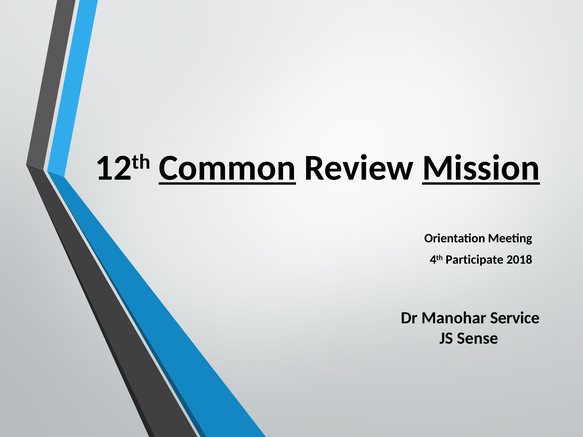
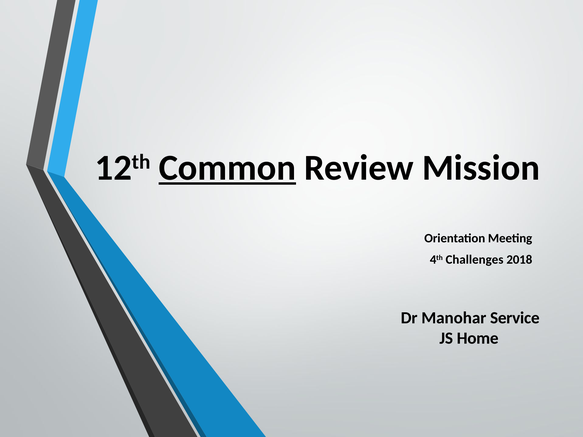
Mission underline: present -> none
Participate: Participate -> Challenges
Sense: Sense -> Home
